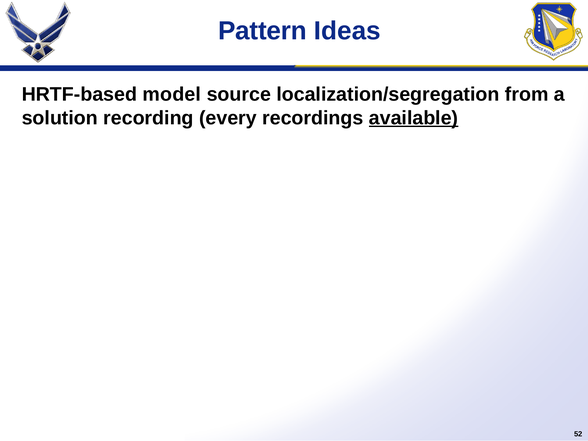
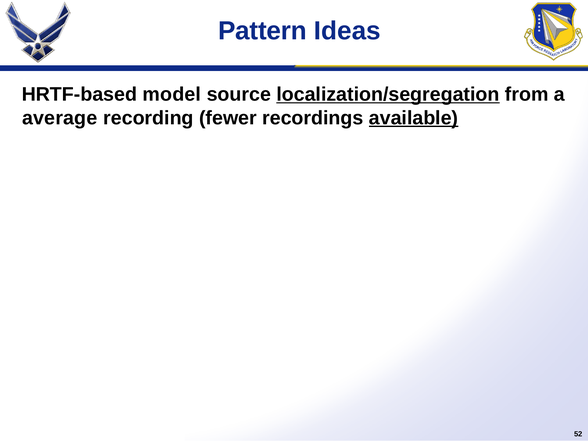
localization/segregation underline: none -> present
solution: solution -> average
every: every -> fewer
